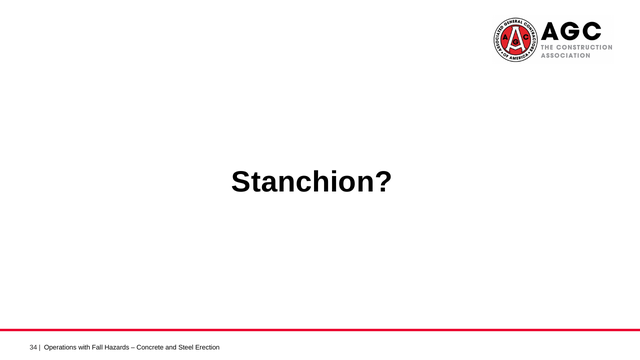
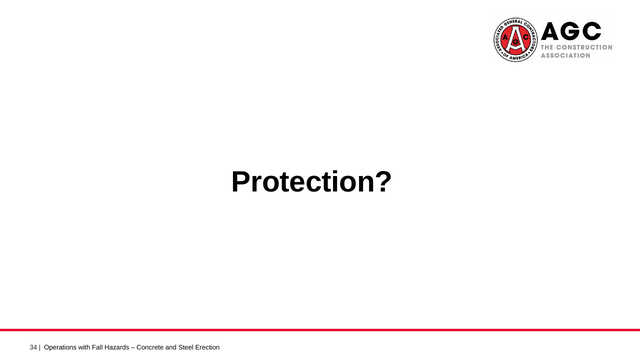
Stanchion: Stanchion -> Protection
